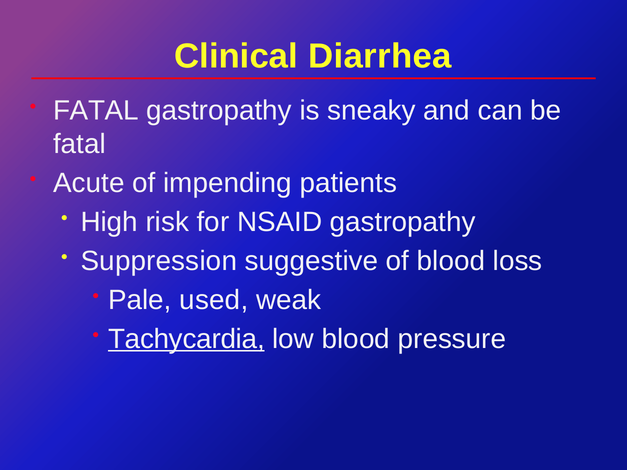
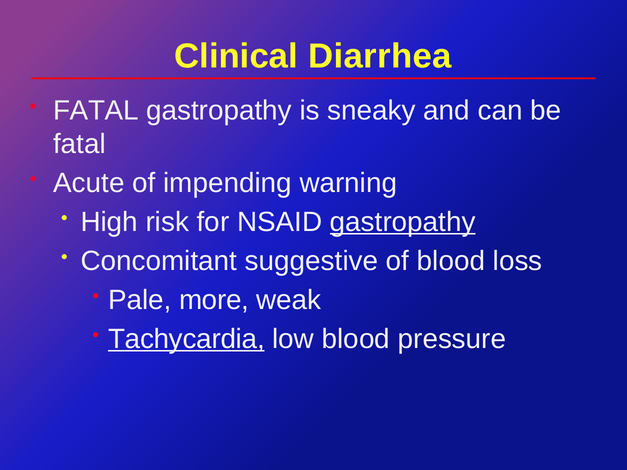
patients: patients -> warning
gastropathy at (403, 222) underline: none -> present
Suppression: Suppression -> Concomitant
used: used -> more
